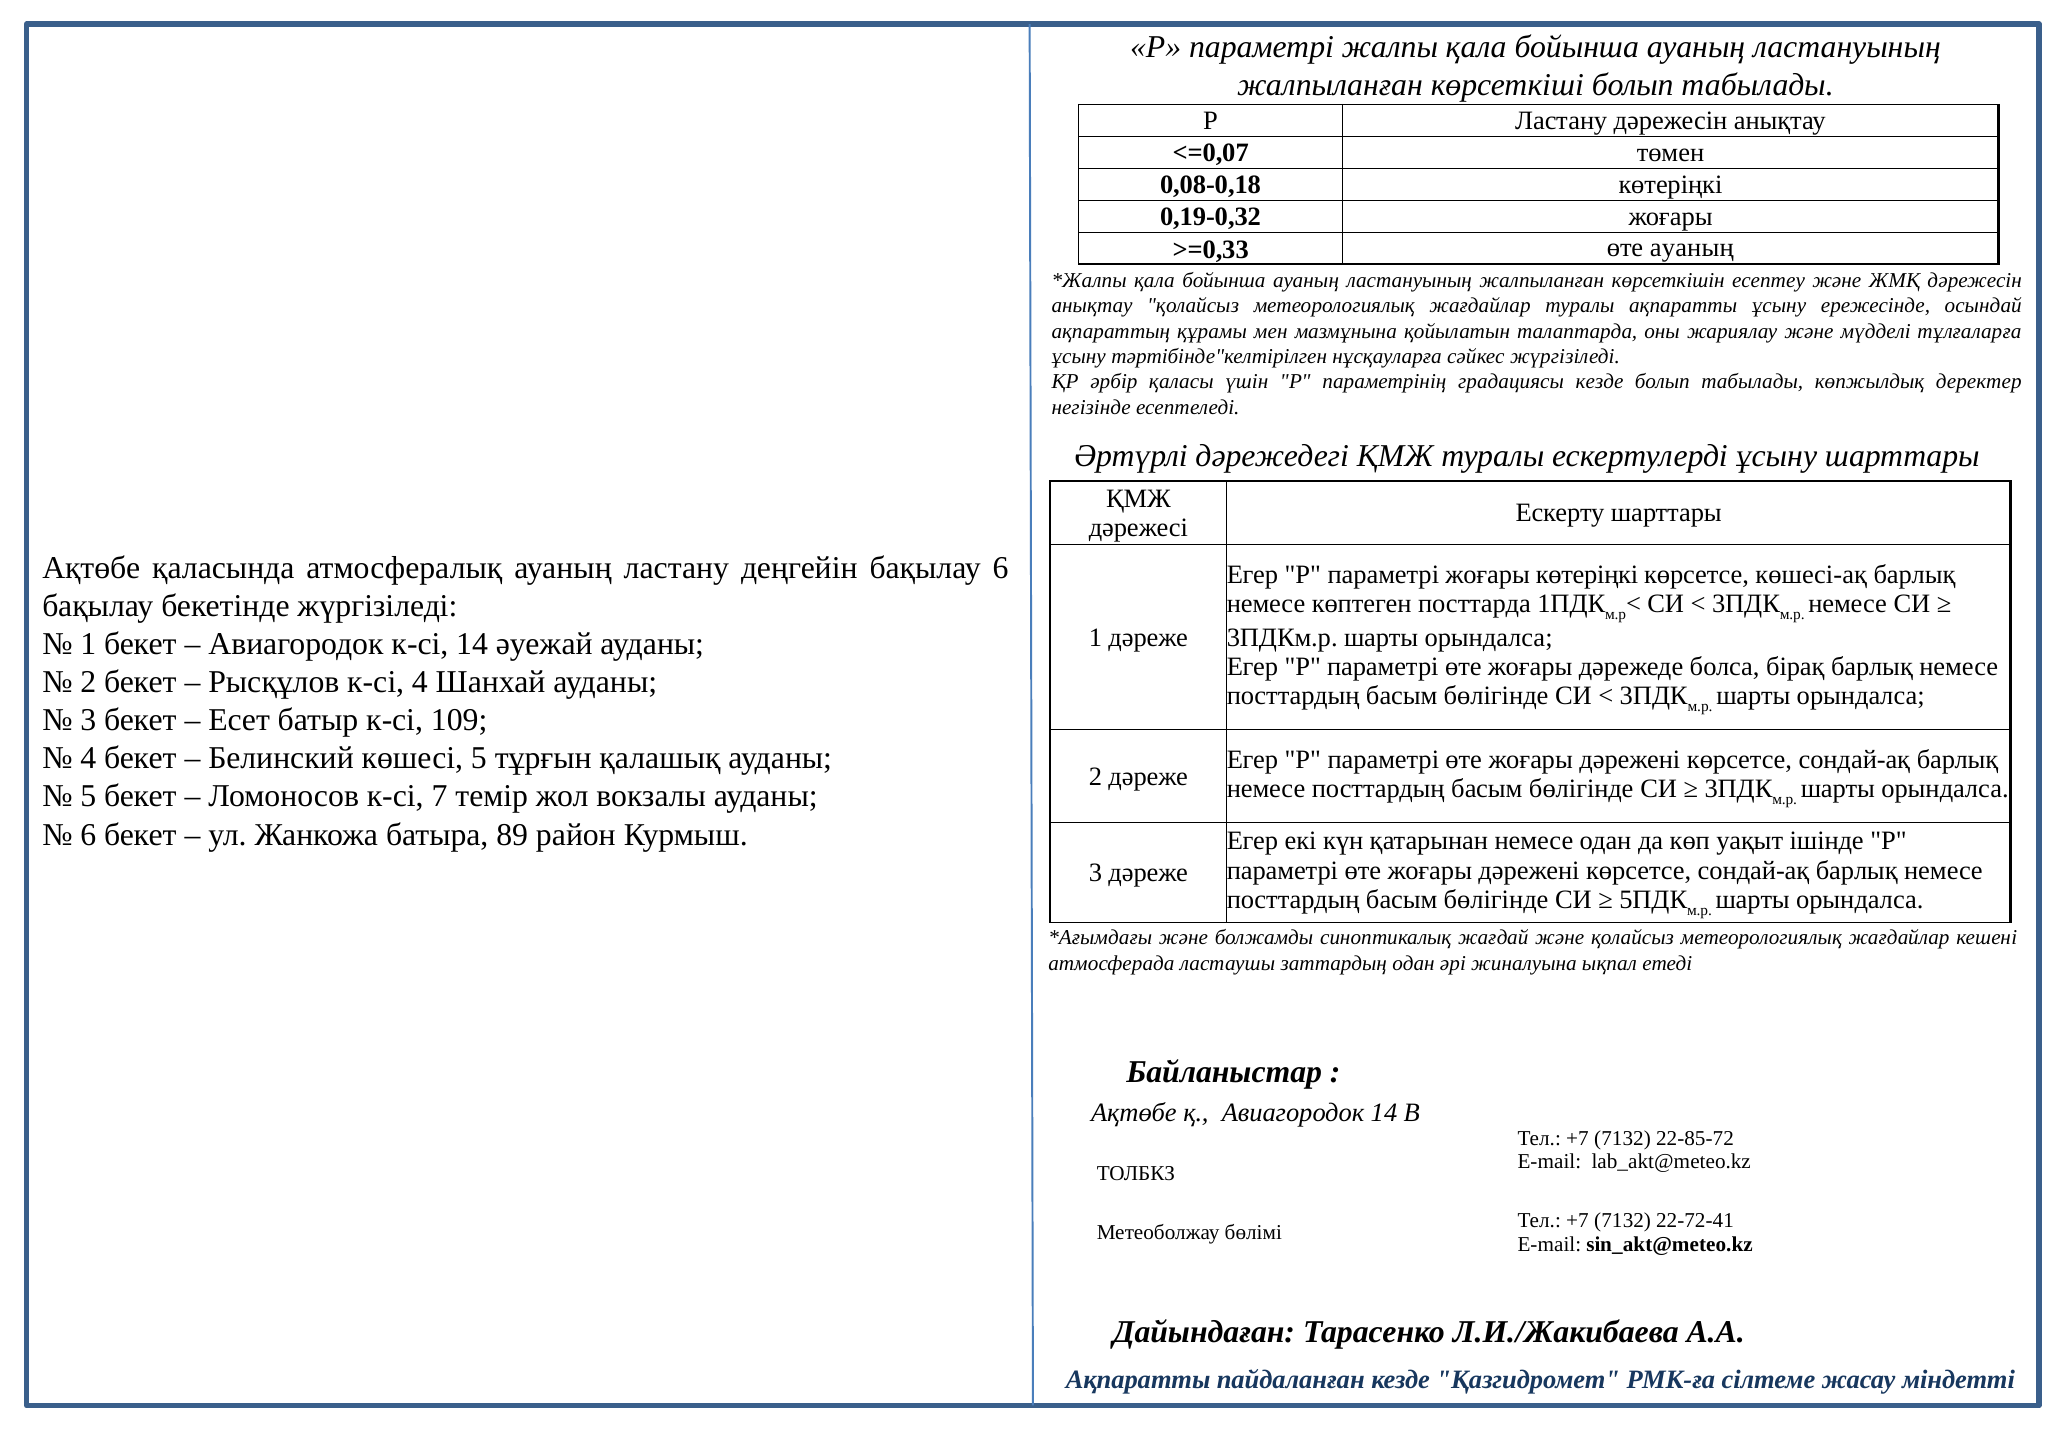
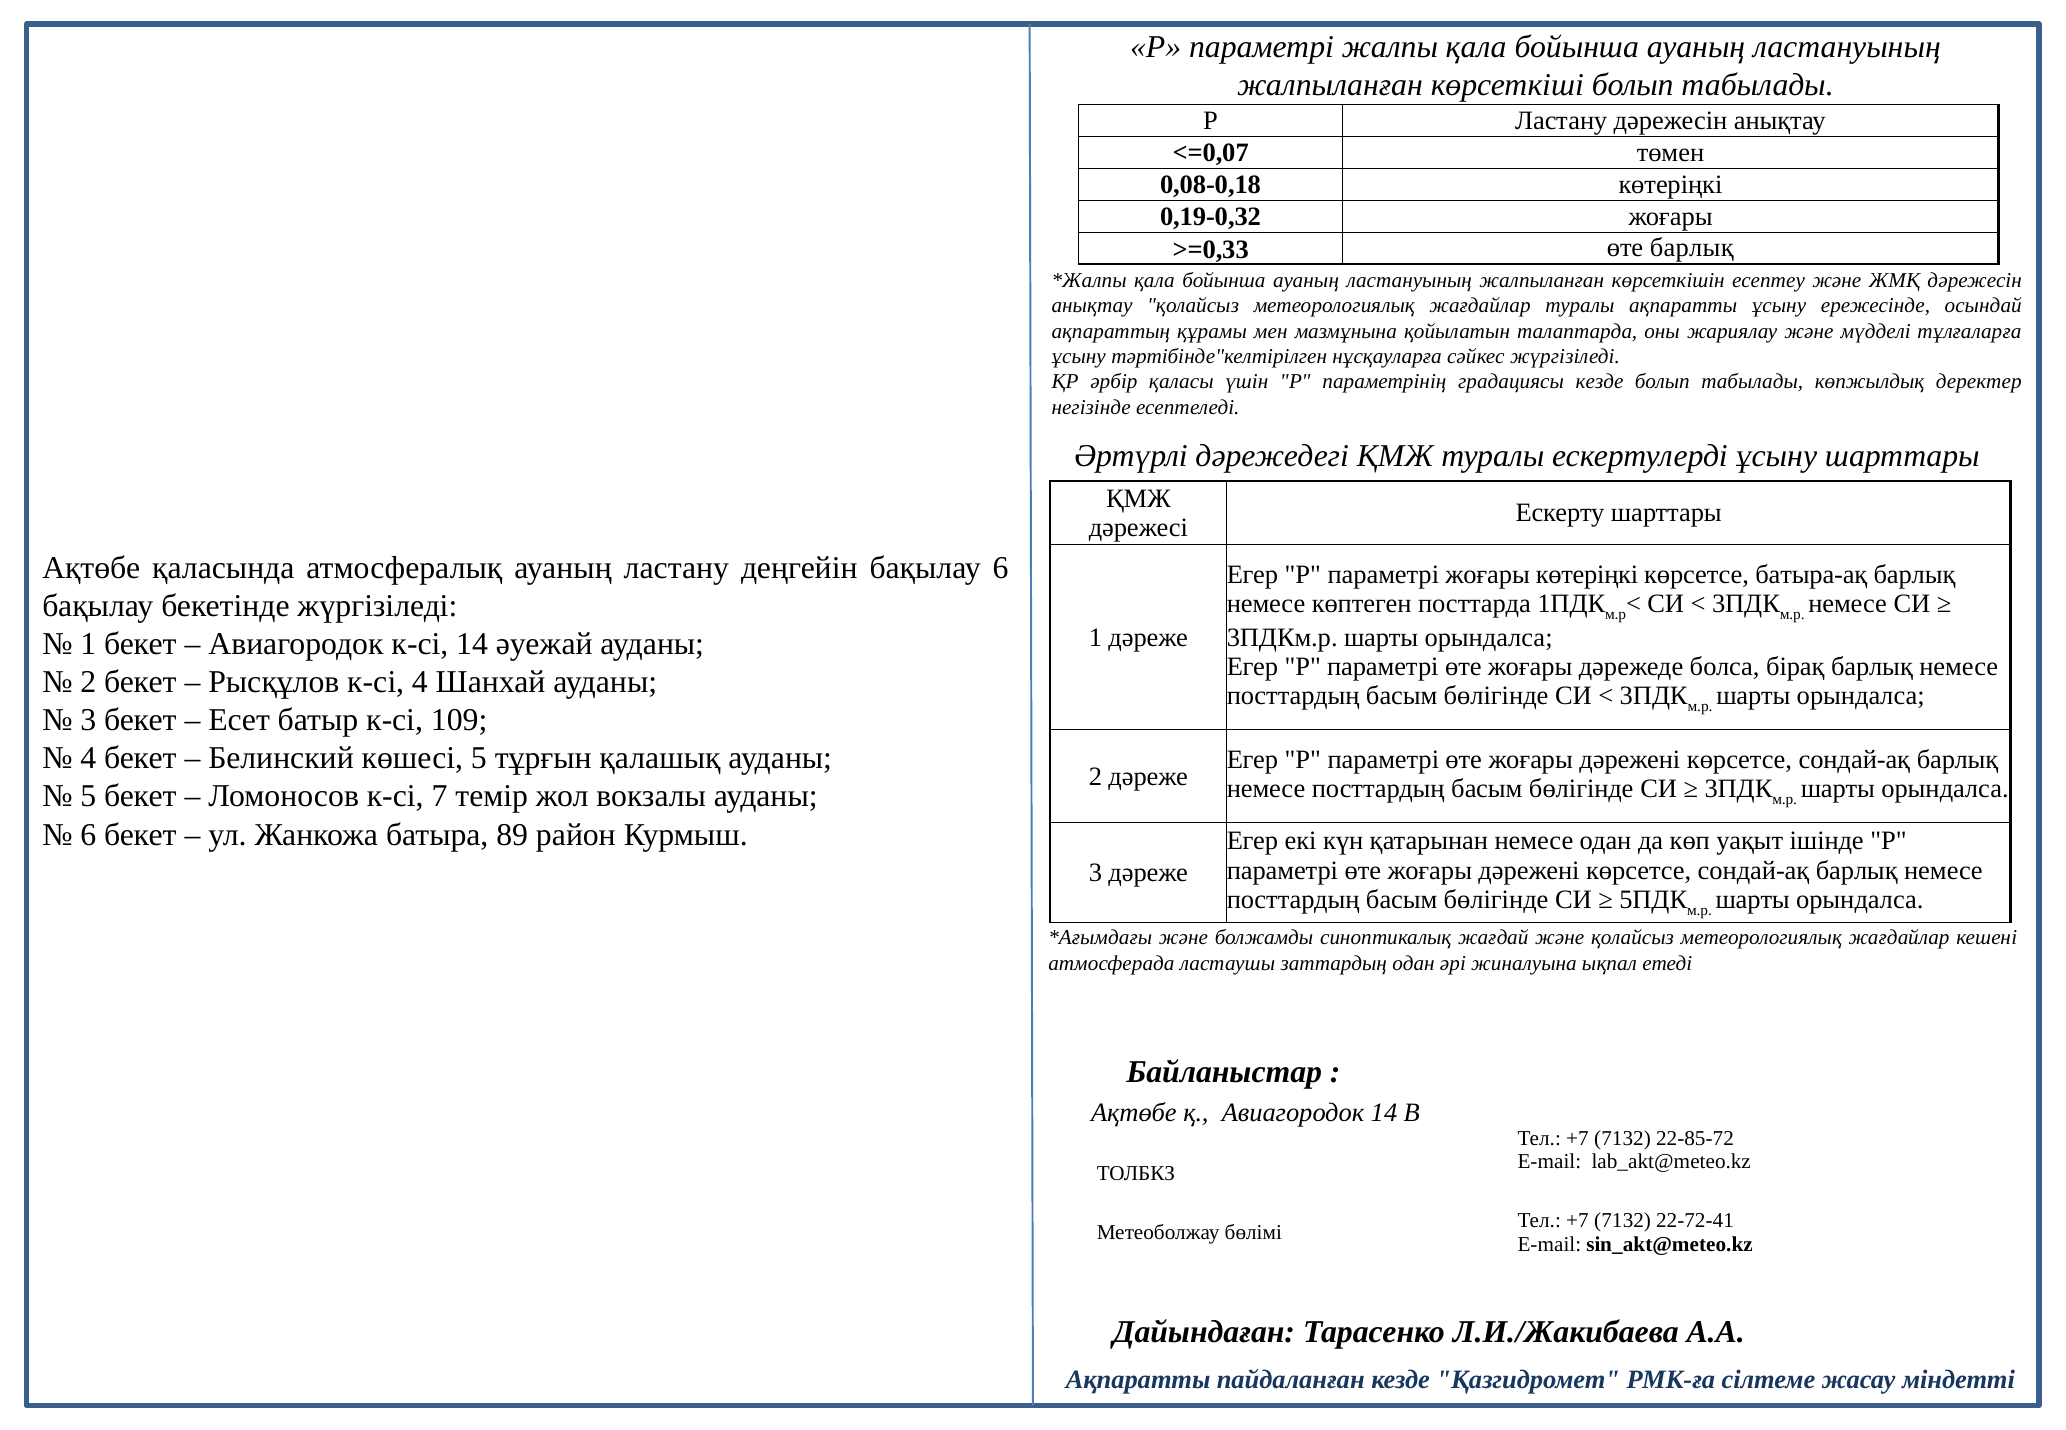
өте ауаның: ауаның -> барлық
көшесі-ақ: көшесі-ақ -> батыра-ақ
